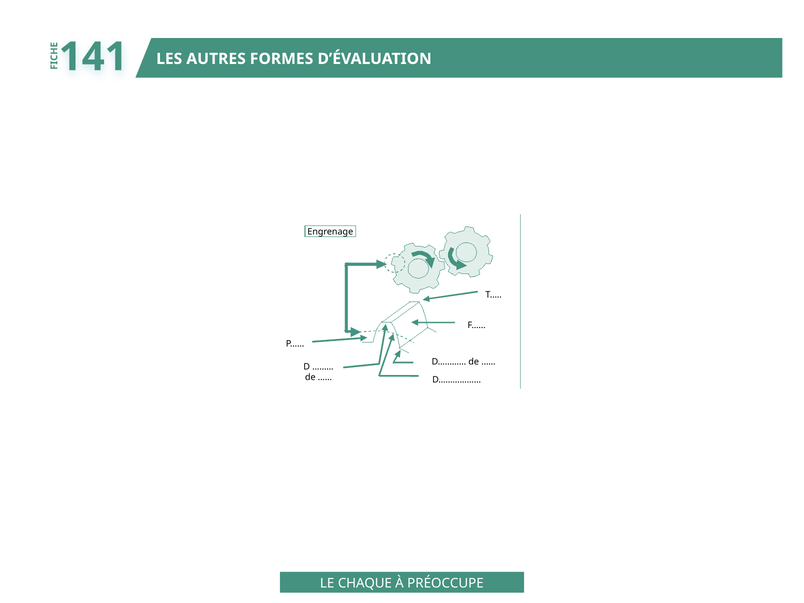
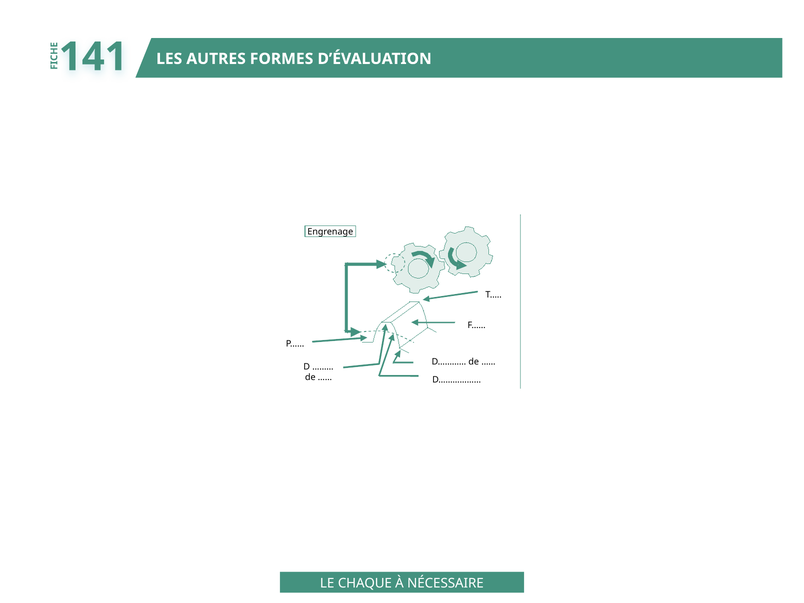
PRÉOCCUPE: PRÉOCCUPE -> NÉCESSAIRE
